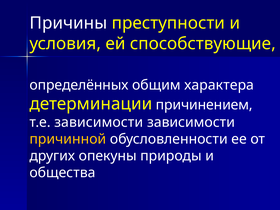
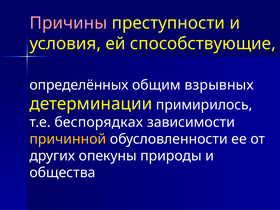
Причины colour: white -> pink
характера: характера -> взрывных
причинением: причинением -> примирилось
т.е зависимости: зависимости -> беспорядках
